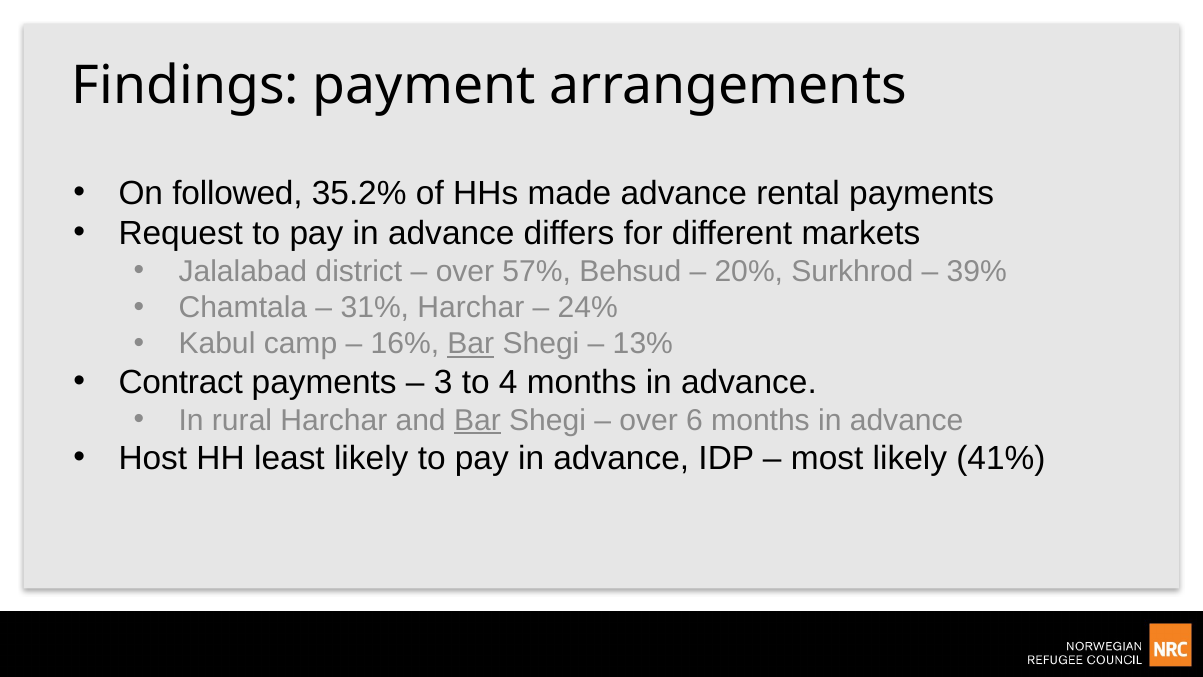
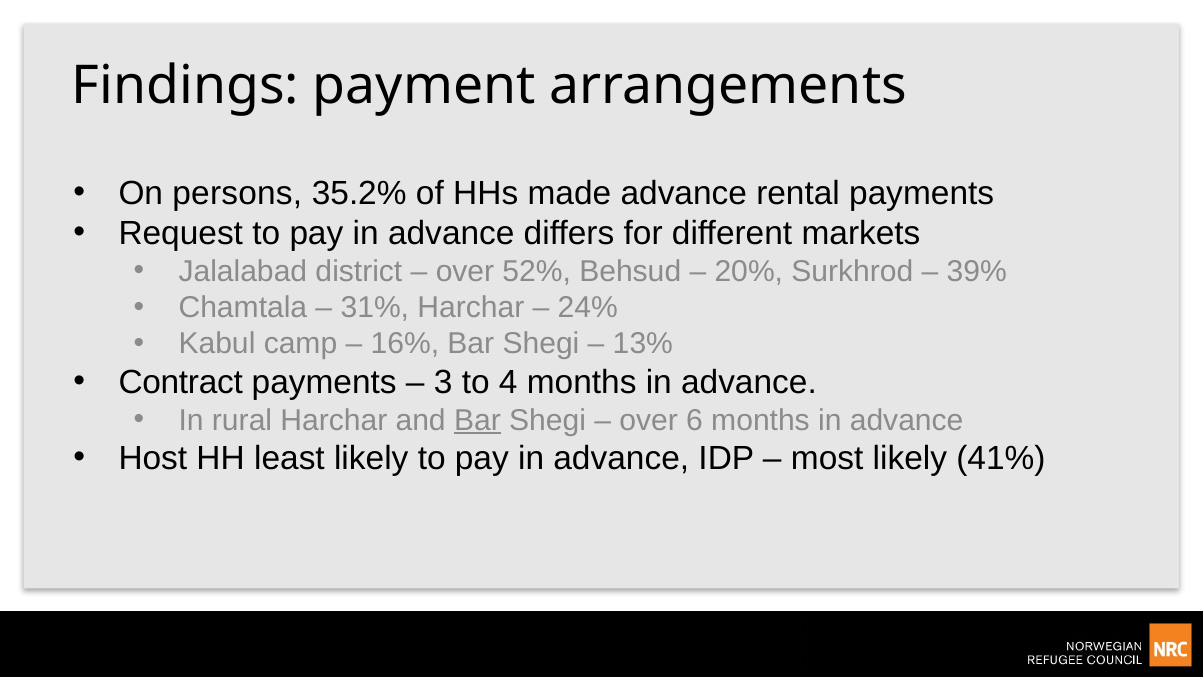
followed: followed -> persons
57%: 57% -> 52%
Bar at (471, 344) underline: present -> none
